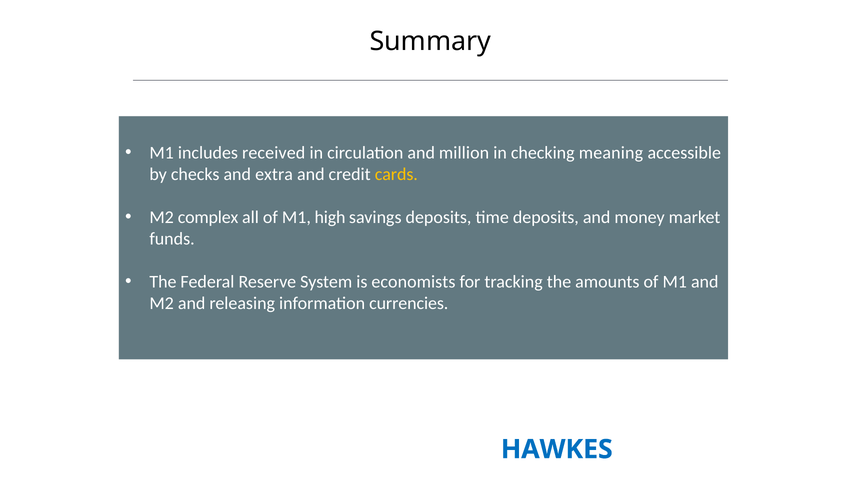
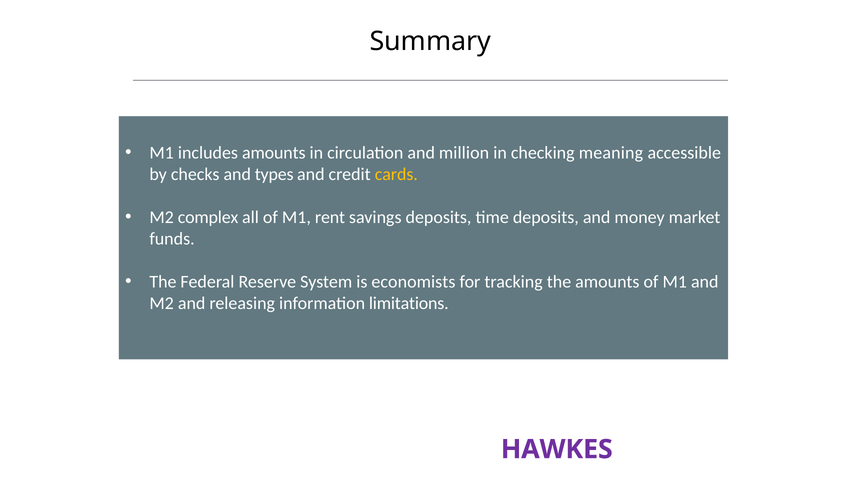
includes received: received -> amounts
extra: extra -> types
high: high -> rent
currencies: currencies -> limitations
HAWKES colour: blue -> purple
